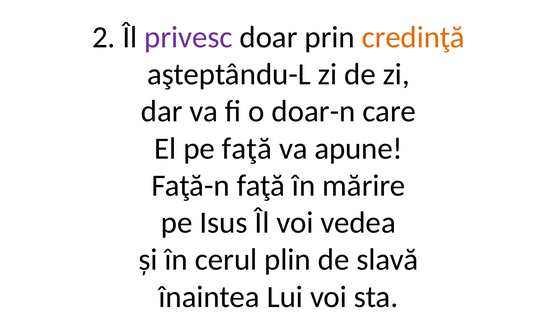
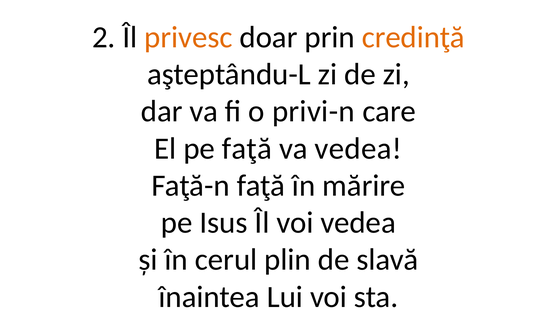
privesc colour: purple -> orange
doar-n: doar-n -> privi-n
va apune: apune -> vedea
